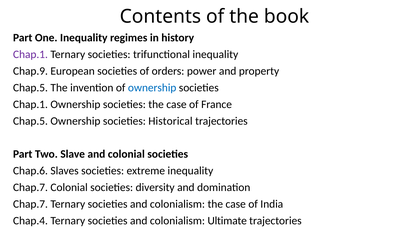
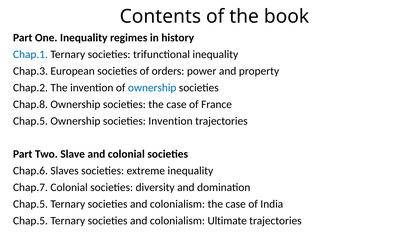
Chap.1 at (30, 54) colour: purple -> blue
Chap.9: Chap.9 -> Chap.3
Chap.5 at (30, 88): Chap.5 -> Chap.2
Chap.1 at (30, 104): Chap.1 -> Chap.8
societies Historical: Historical -> Invention
Chap.7 at (30, 204): Chap.7 -> Chap.5
Chap.4 at (30, 220): Chap.4 -> Chap.5
